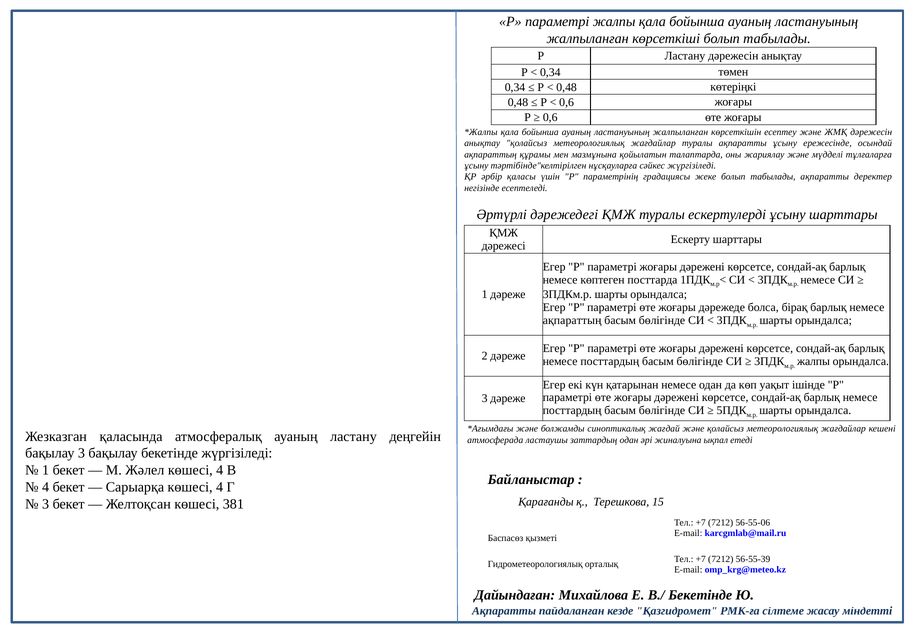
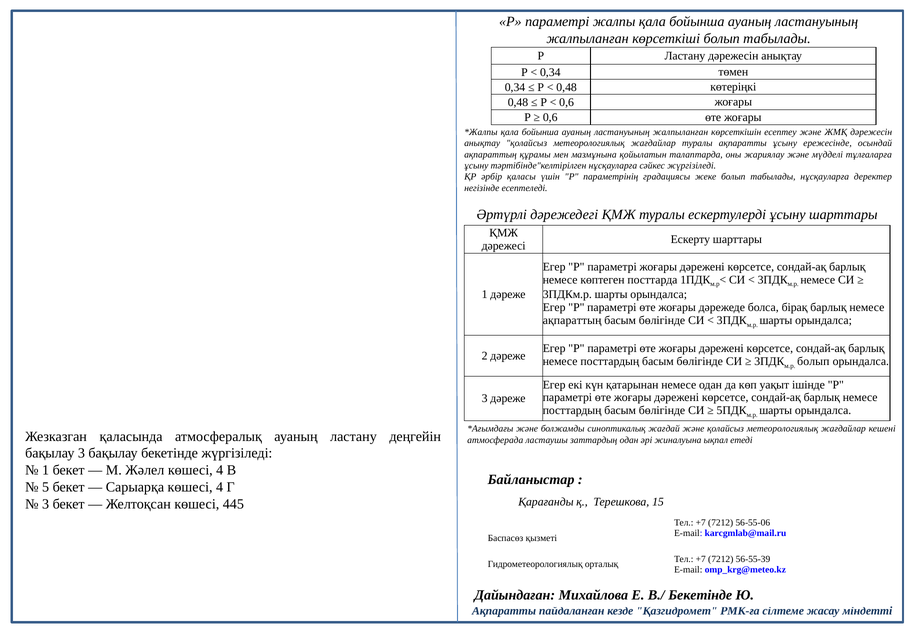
табылады ақпаратты: ақпаратты -> нұсқауларға
жалпы at (813, 362): жалпы -> болып
4 at (46, 487): 4 -> 5
381: 381 -> 445
